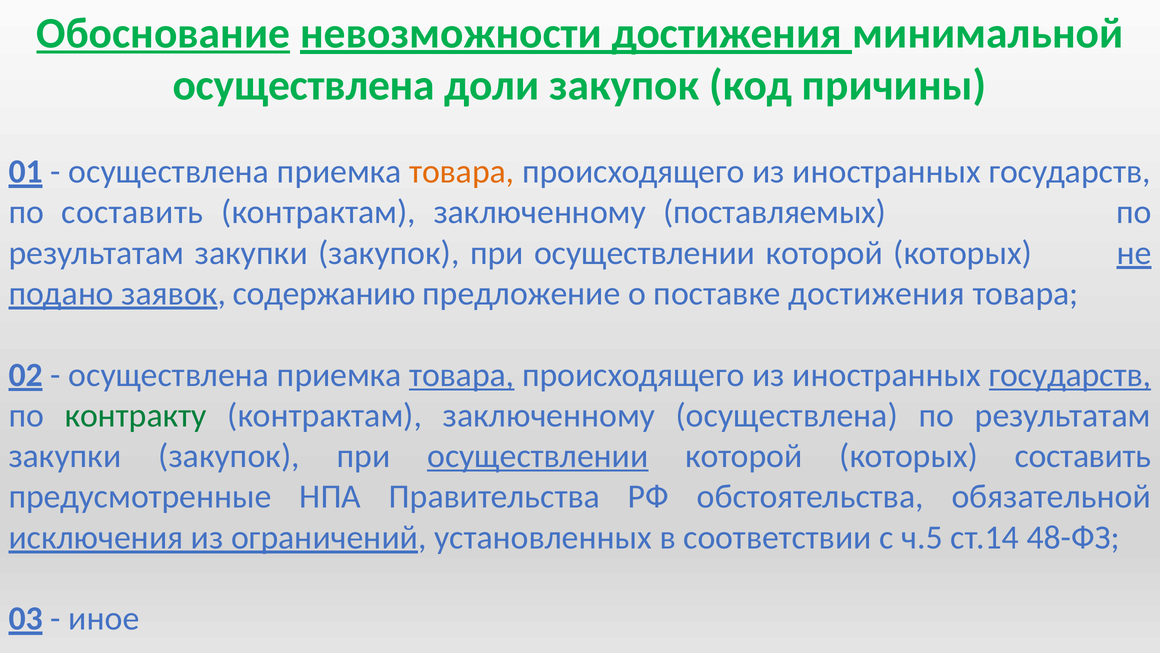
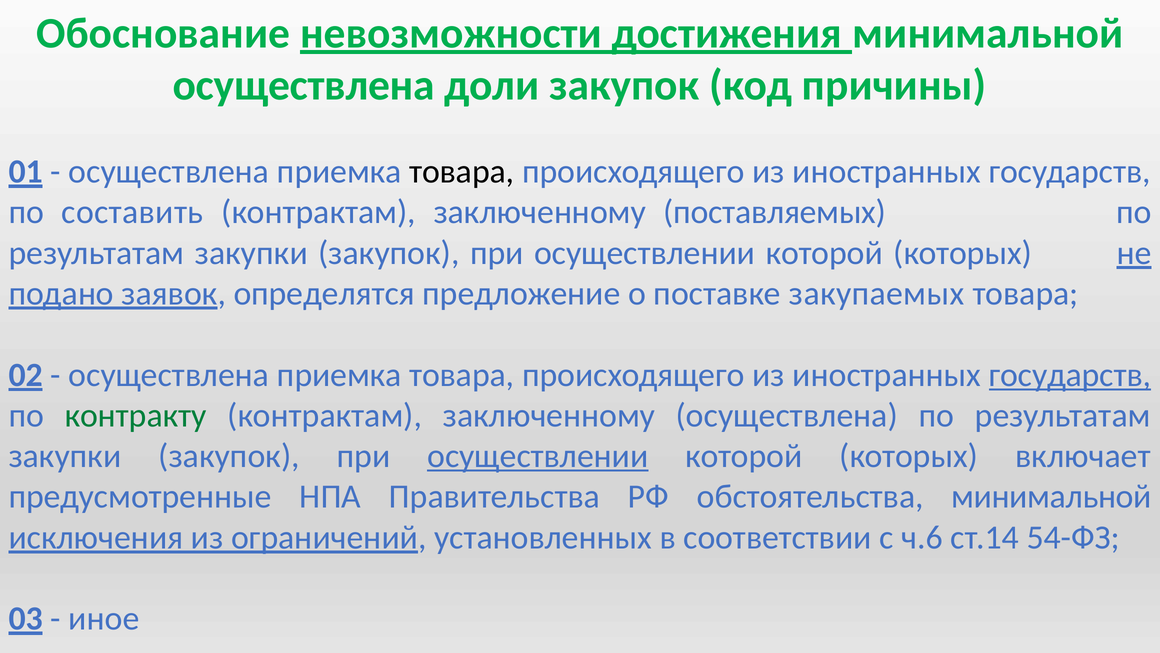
Обоснование underline: present -> none
товара at (462, 171) colour: orange -> black
содержанию: содержанию -> определятся
поставке достижения: достижения -> закупаемых
товара at (462, 375) underline: present -> none
которых составить: составить -> включает
обстоятельства обязательной: обязательной -> минимальной
ч.5: ч.5 -> ч.6
48-ФЗ: 48-ФЗ -> 54-ФЗ
